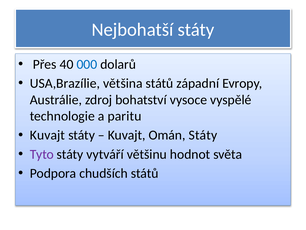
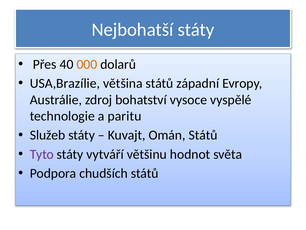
000 colour: blue -> orange
Kuvajt at (47, 135): Kuvajt -> Služeb
Omán Státy: Státy -> Států
